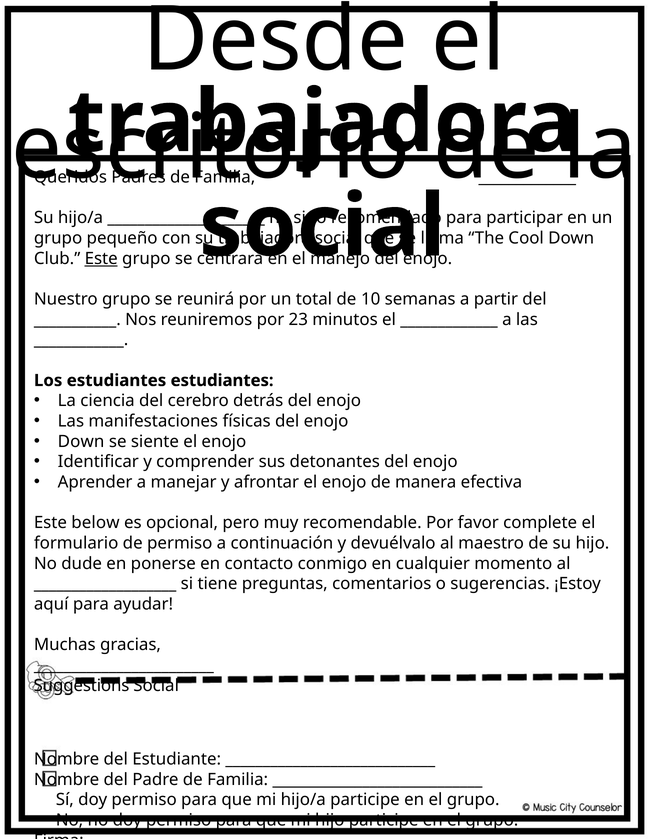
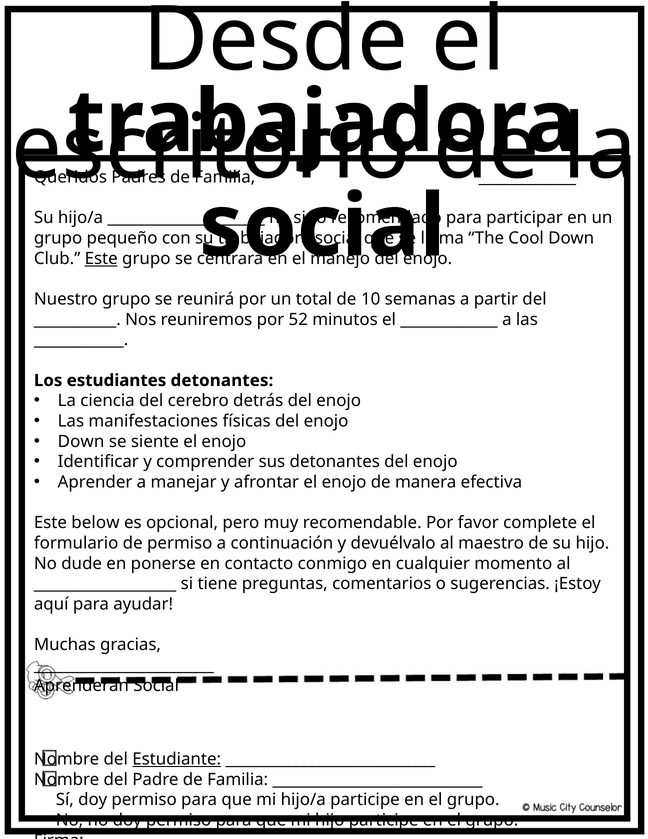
23: 23 -> 52
estudiantes estudiantes: estudiantes -> detonantes
Suggestions: Suggestions -> Aprenderán
Estudiante underline: none -> present
